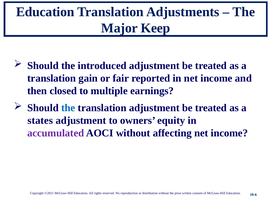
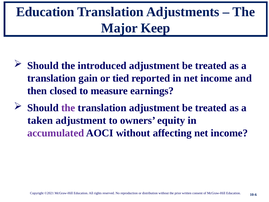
fair: fair -> tied
multiple: multiple -> measure
the at (68, 108) colour: blue -> purple
states: states -> taken
